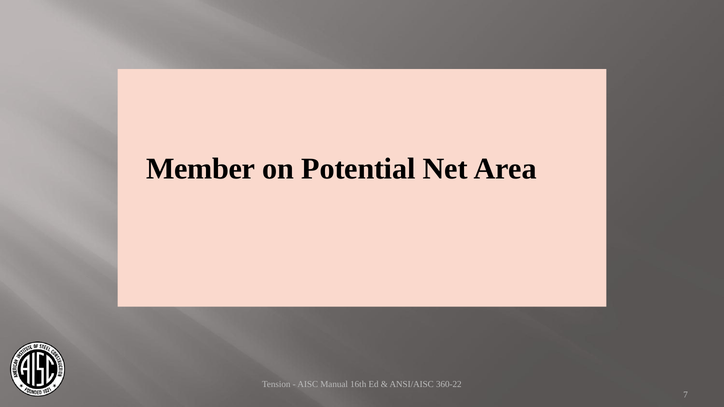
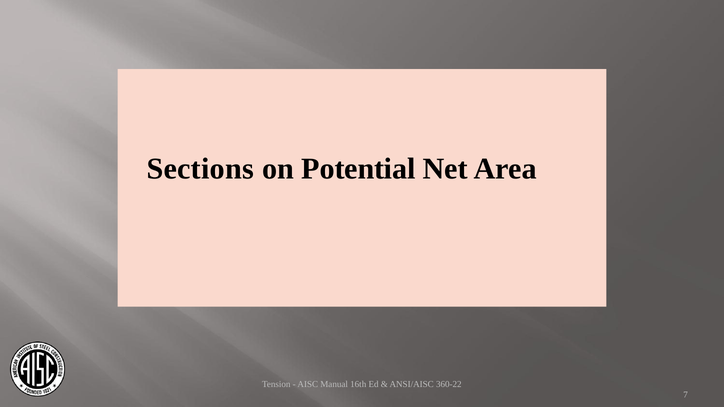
Member: Member -> Sections
